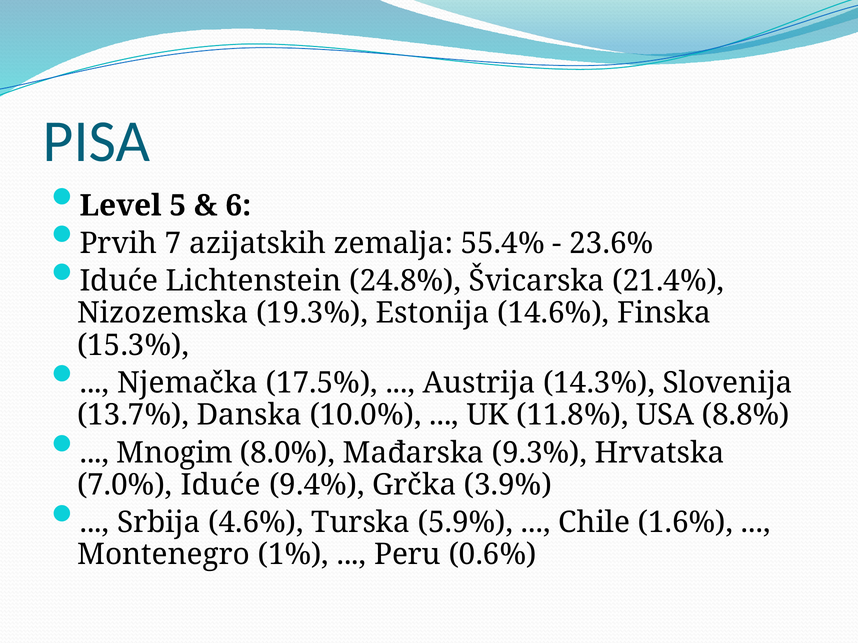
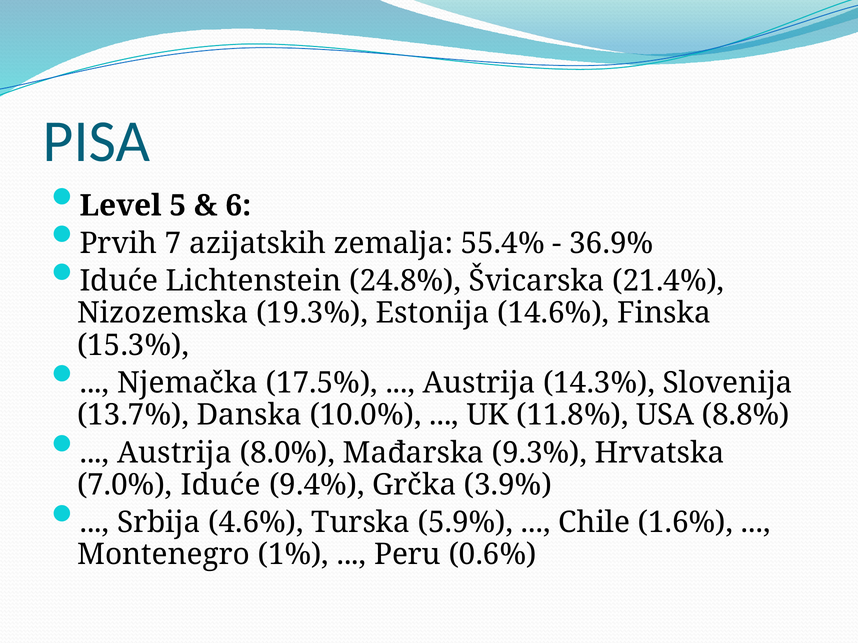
23.6%: 23.6% -> 36.9%
Mnogim at (175, 453): Mnogim -> Austrija
